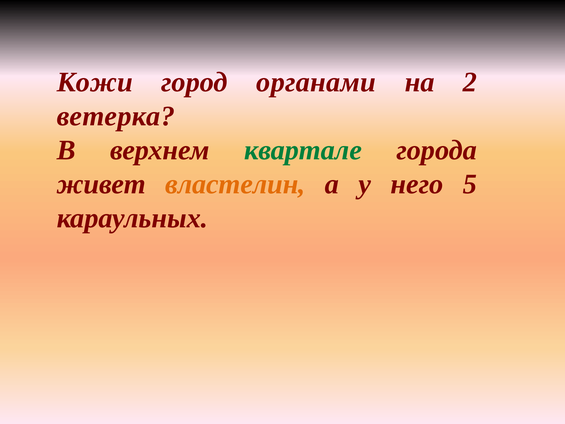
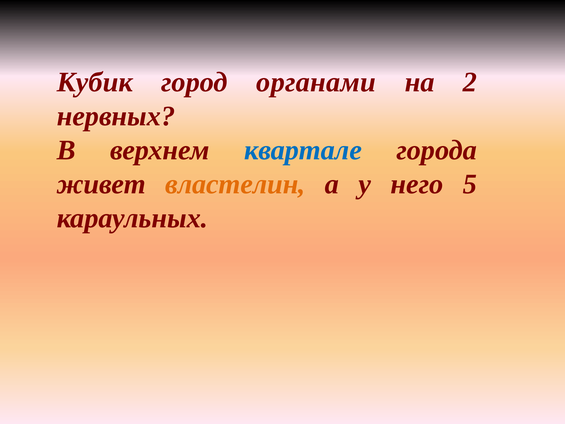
Кожи: Кожи -> Кубик
ветерка: ветерка -> нервных
квартале colour: green -> blue
